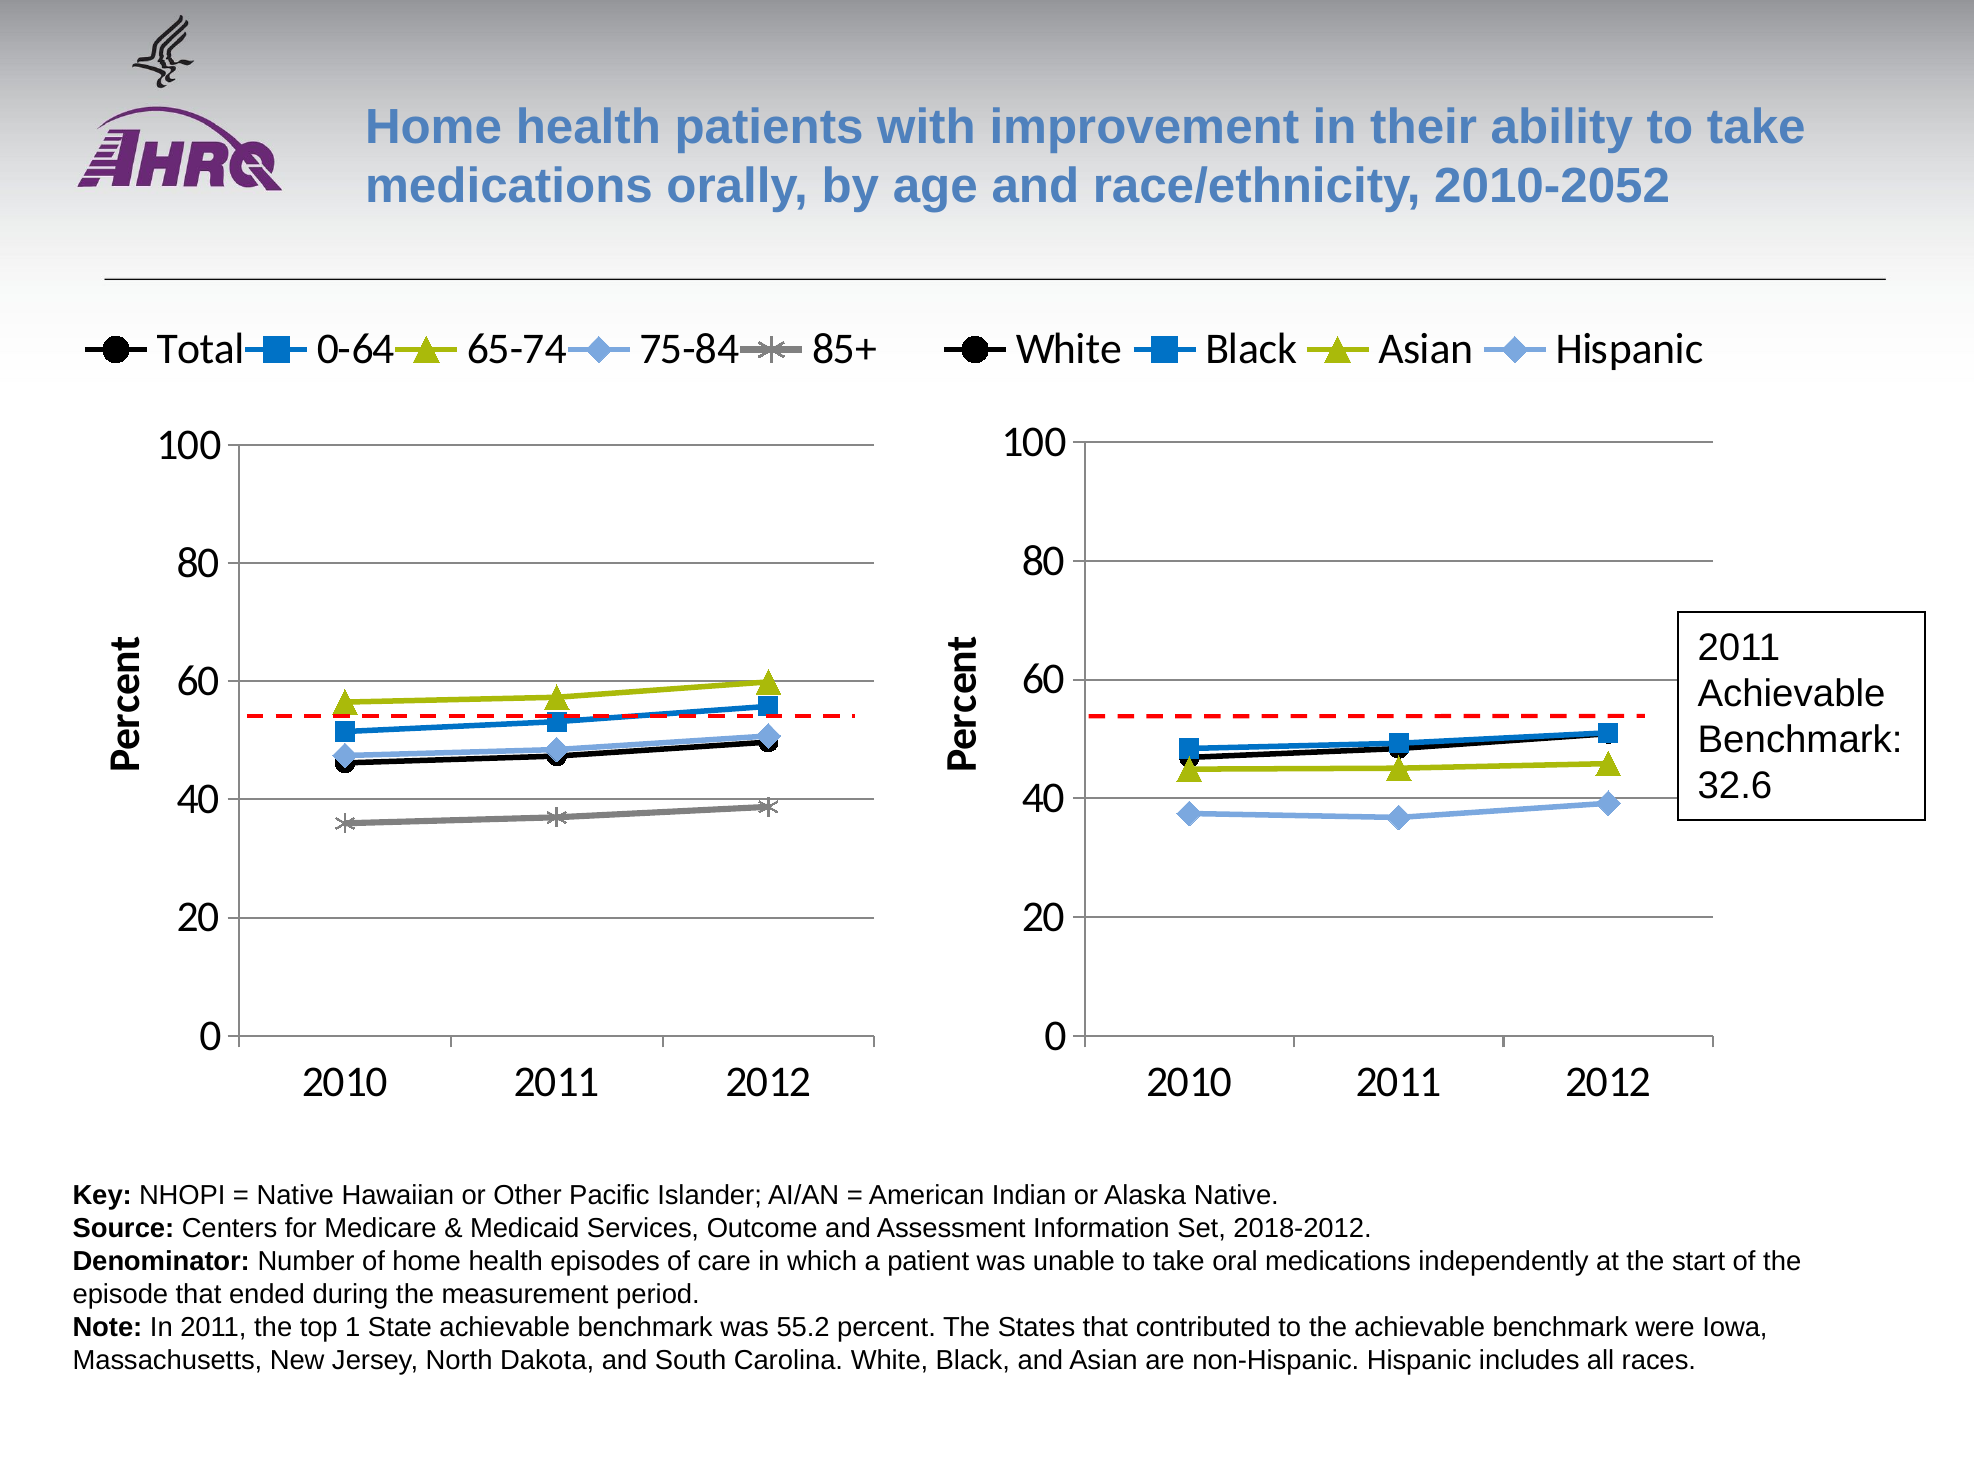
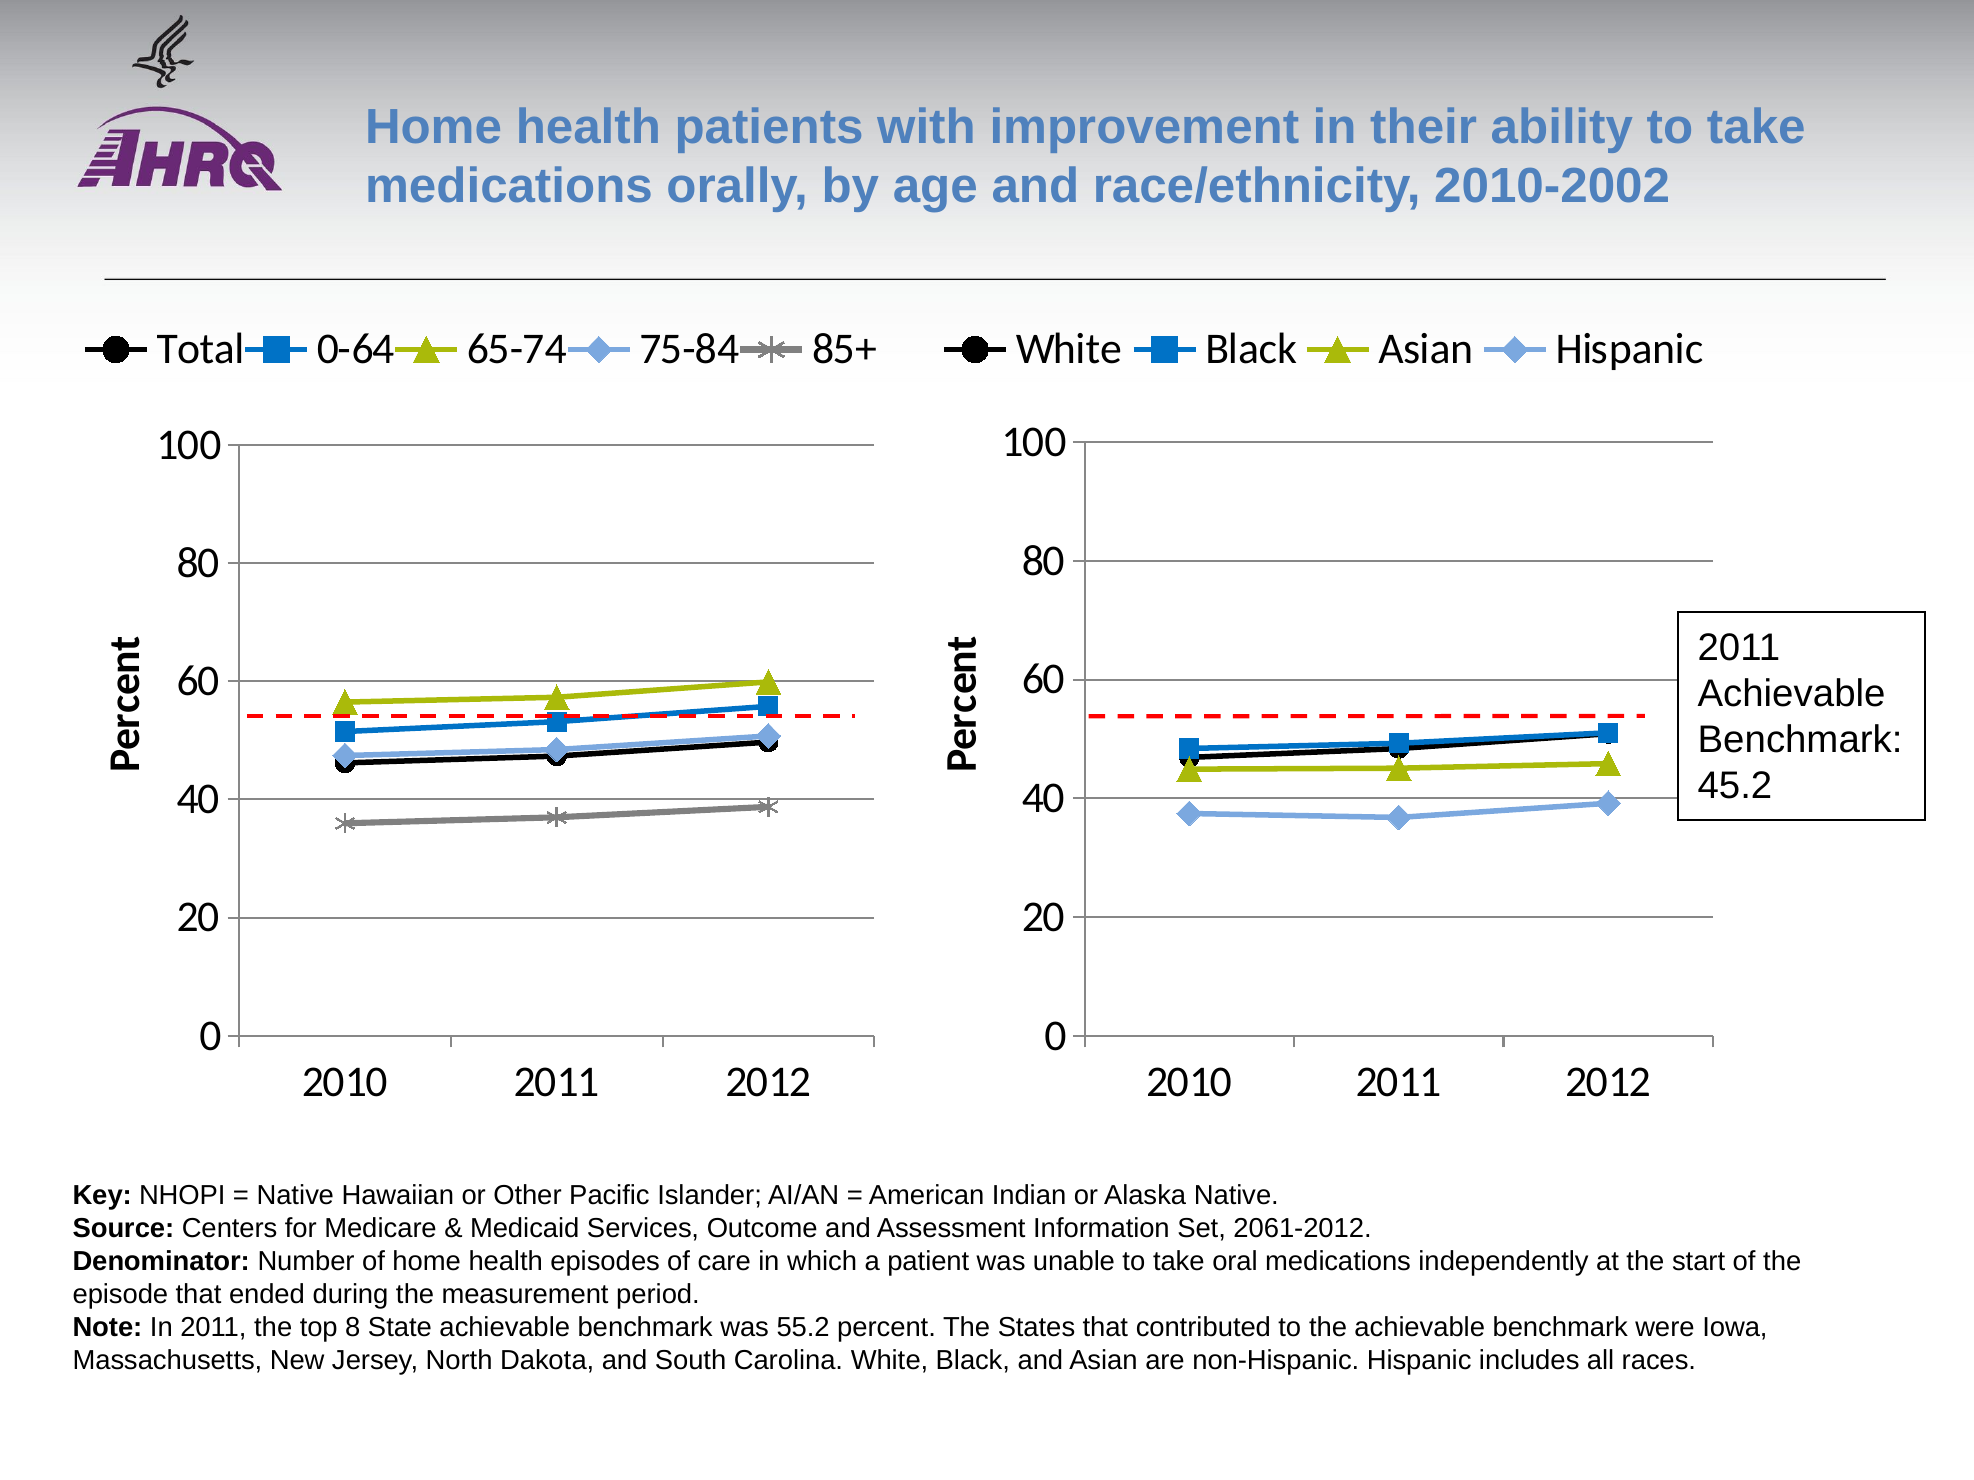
2010-2052: 2010-2052 -> 2010-2002
32.6: 32.6 -> 45.2
2018-2012: 2018-2012 -> 2061-2012
1: 1 -> 8
